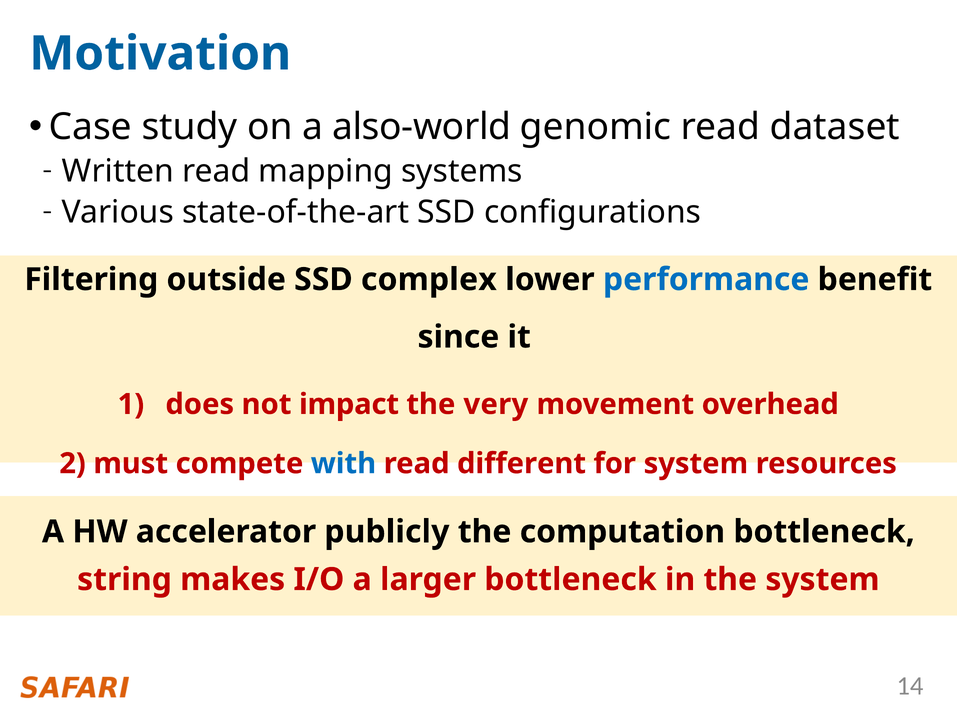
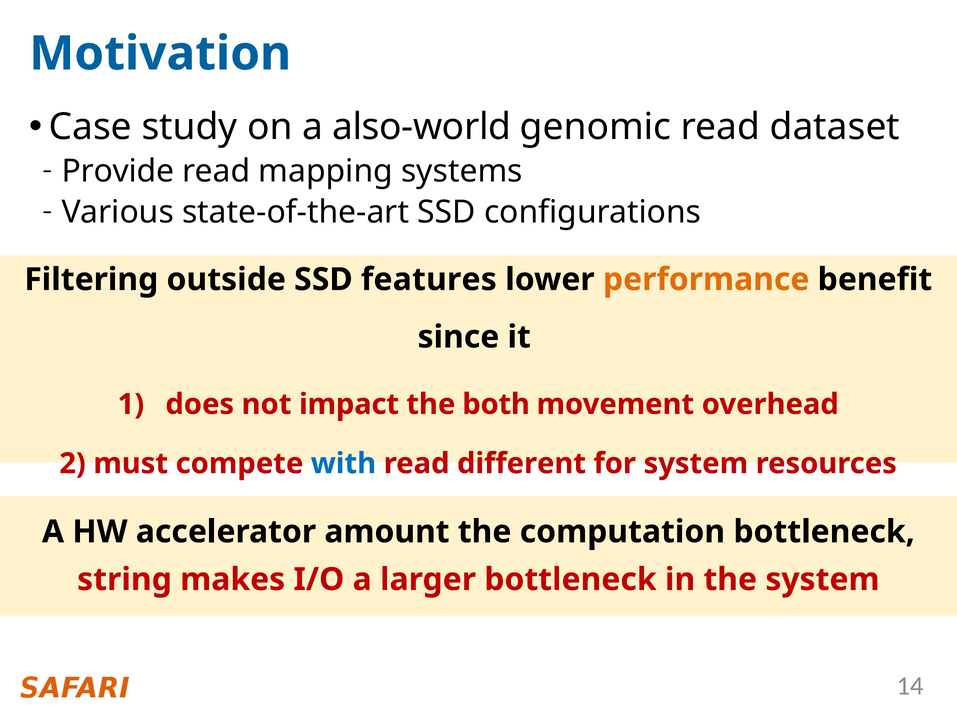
Written: Written -> Provide
complex: complex -> features
performance colour: blue -> orange
very: very -> both
publicly: publicly -> amount
